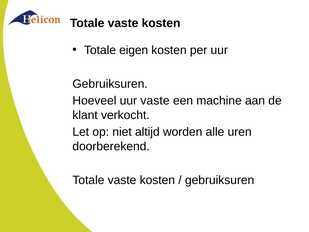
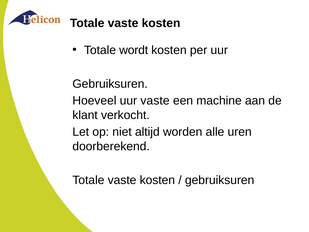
eigen: eigen -> wordt
